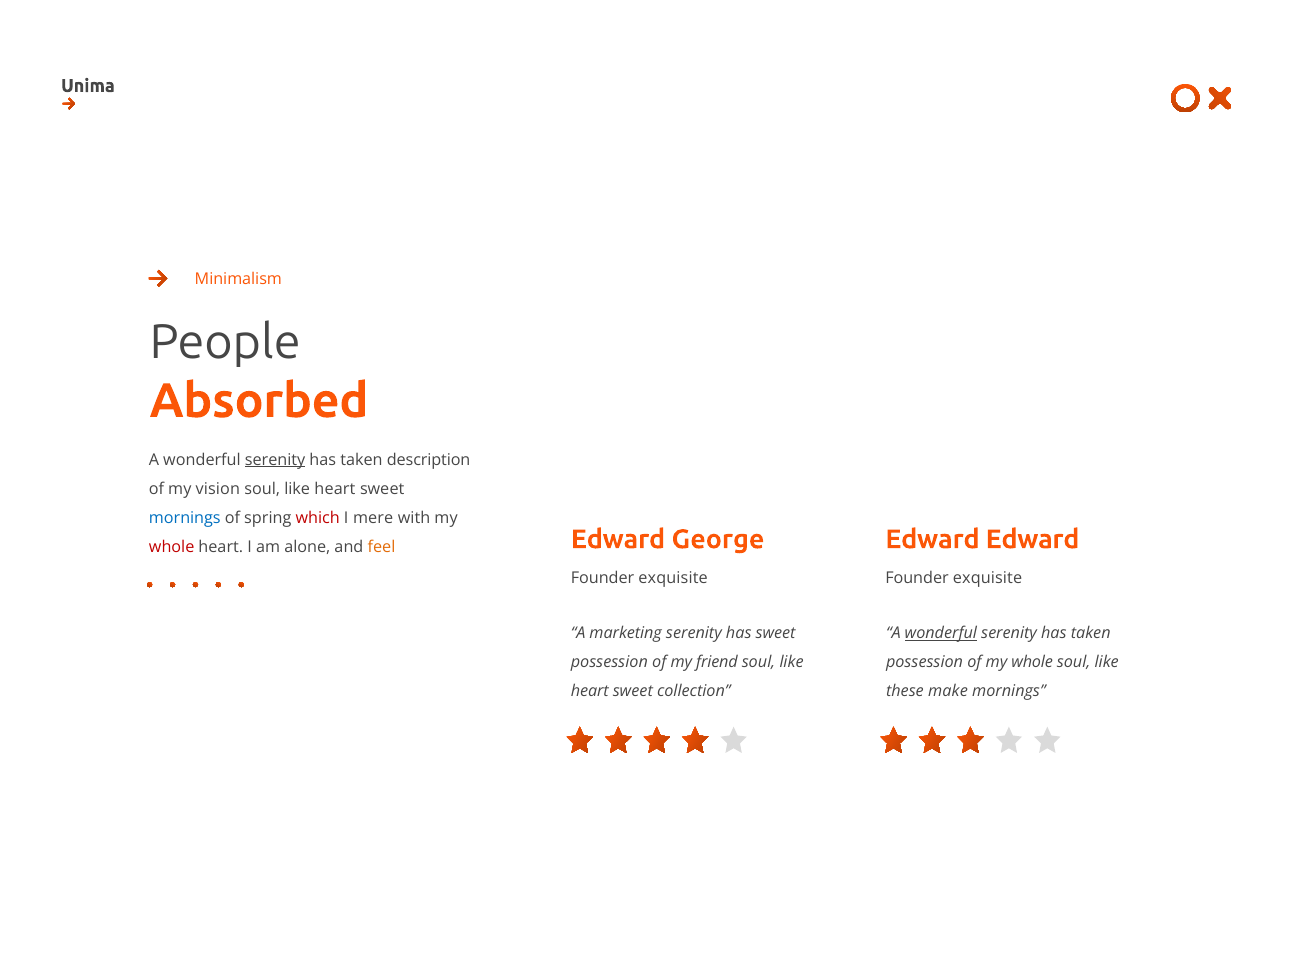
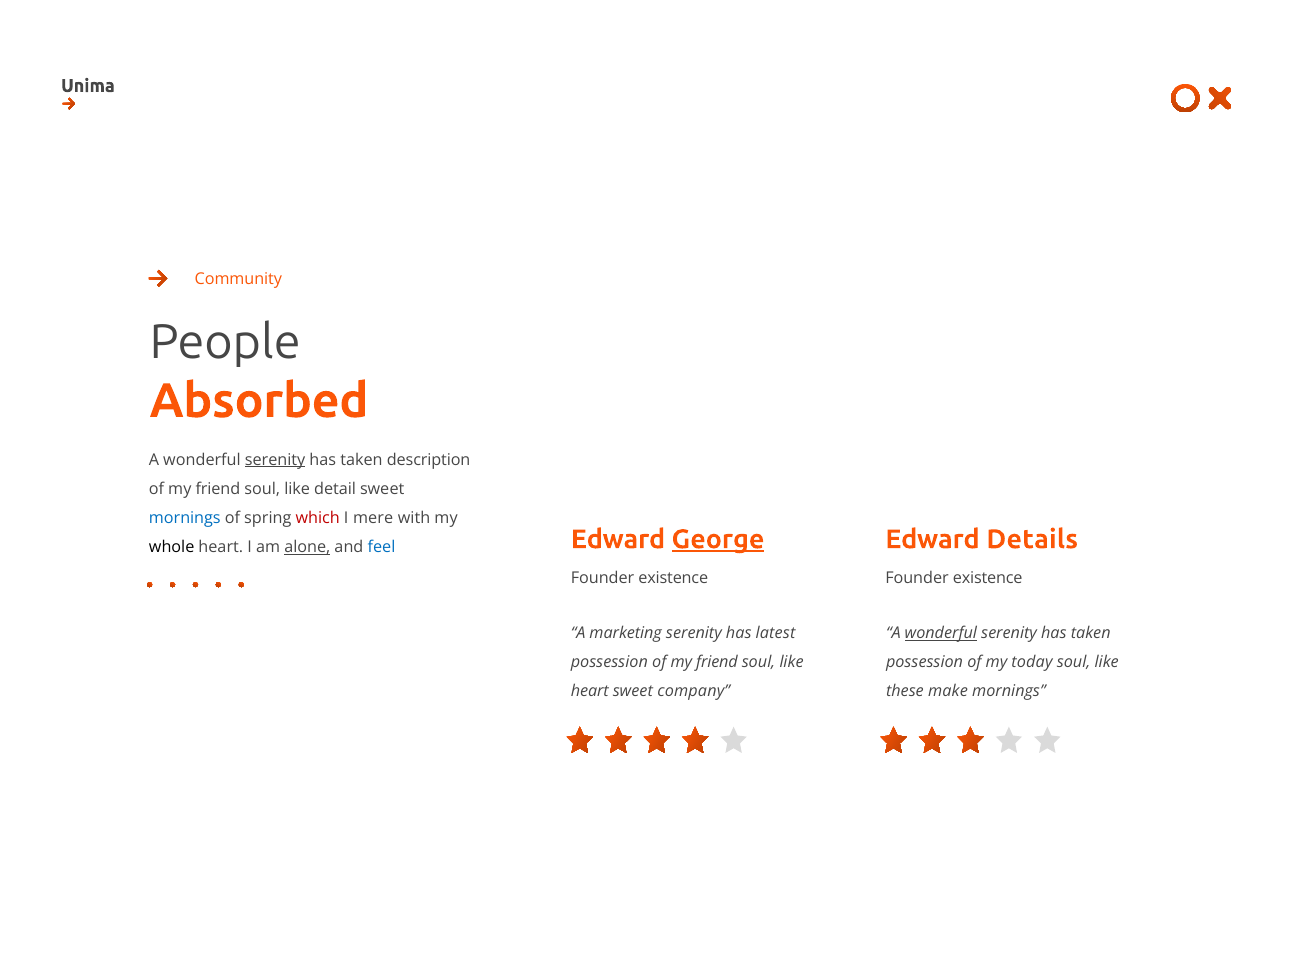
Minimalism: Minimalism -> Community
vision at (218, 489): vision -> friend
heart at (335, 489): heart -> detail
George underline: none -> present
Edward Edward: Edward -> Details
whole at (172, 548) colour: red -> black
alone underline: none -> present
feel colour: orange -> blue
exquisite at (673, 578): exquisite -> existence
exquisite at (988, 578): exquisite -> existence
has sweet: sweet -> latest
of my whole: whole -> today
collection: collection -> company
